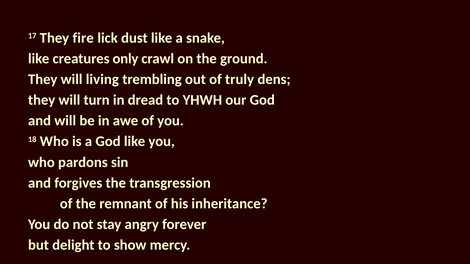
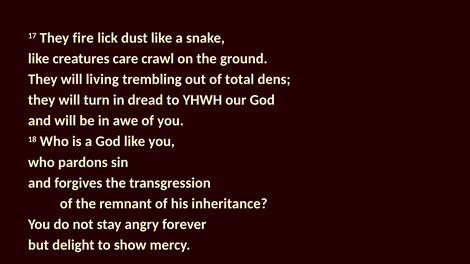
only: only -> care
truly: truly -> total
